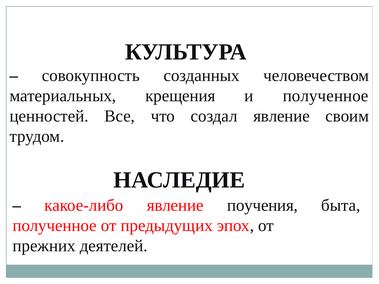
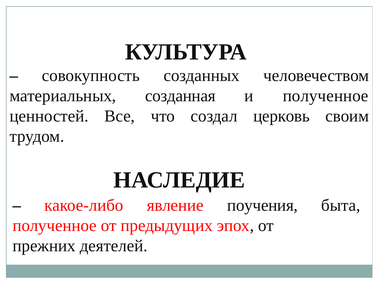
крещения: крещения -> созданная
создал явление: явление -> церковь
